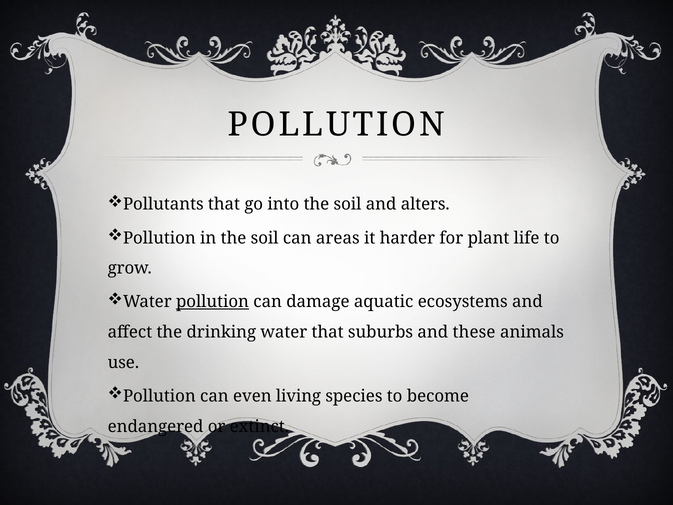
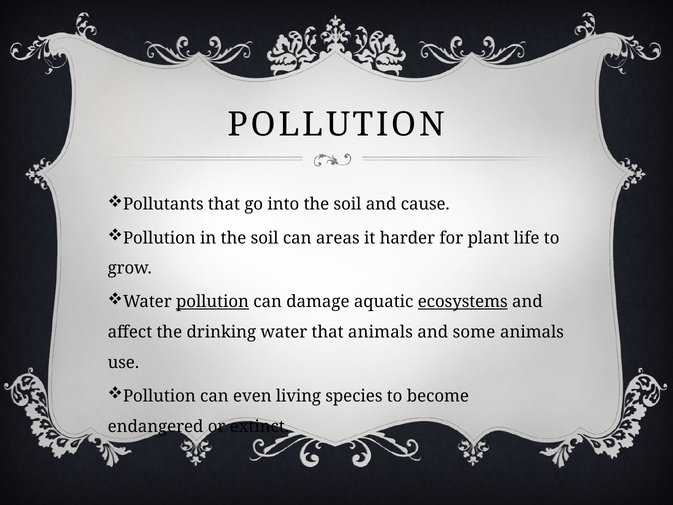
alters: alters -> cause
ecosystems underline: none -> present
that suburbs: suburbs -> animals
these: these -> some
